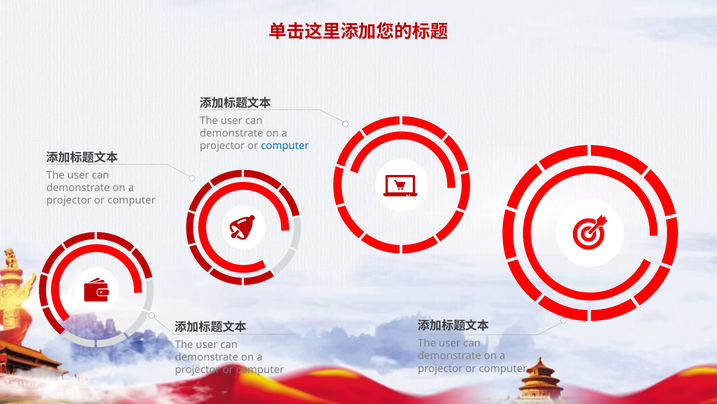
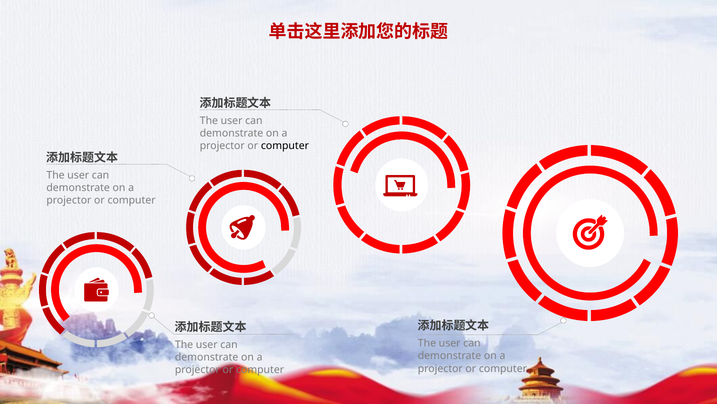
computer at (285, 146) colour: blue -> black
